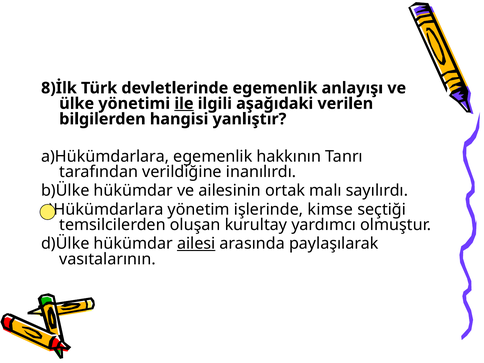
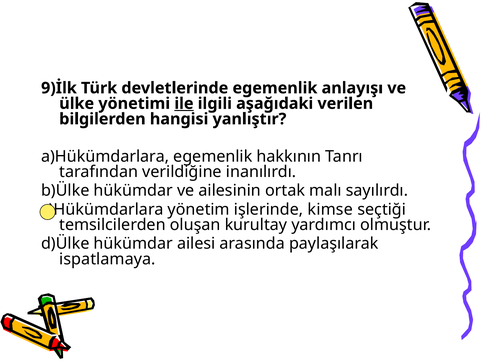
8)İlk: 8)İlk -> 9)İlk
ailesi underline: present -> none
vasıtalarının: vasıtalarının -> ispatlamaya
